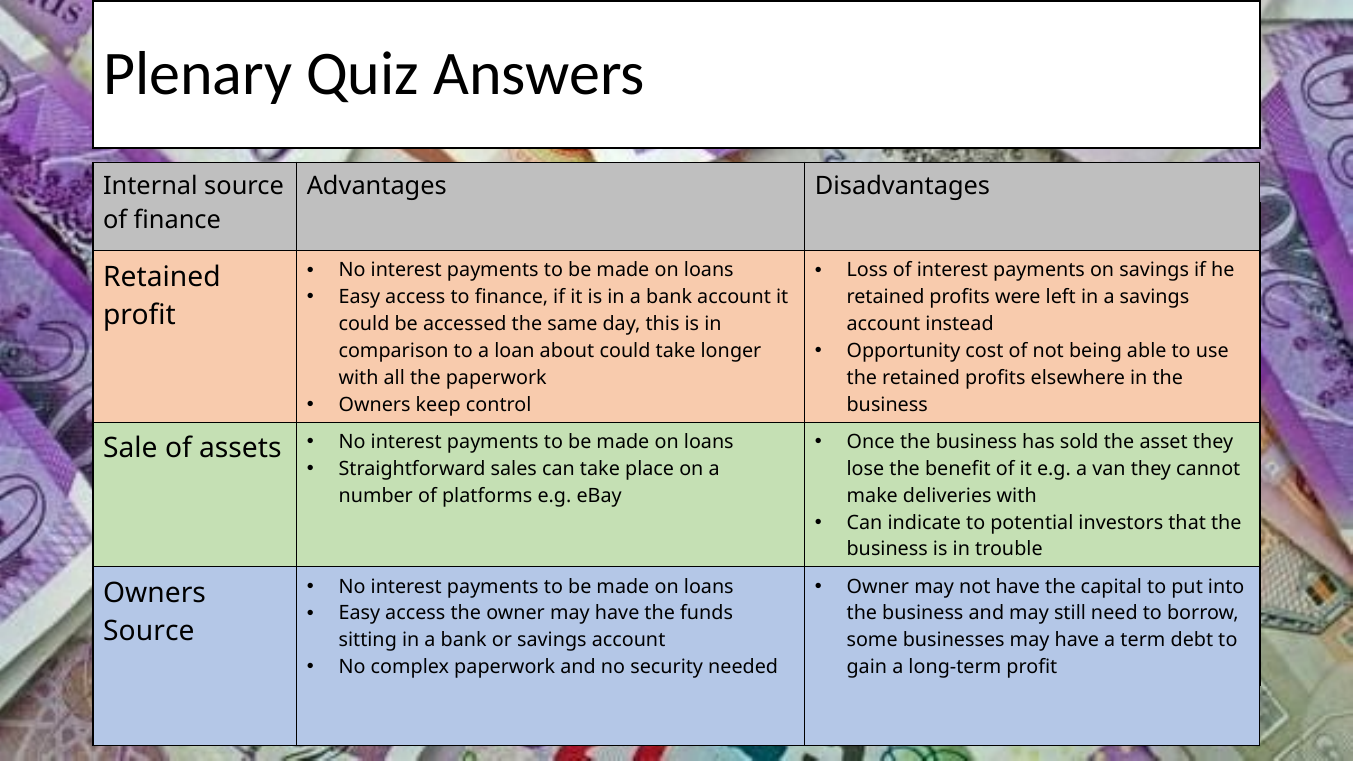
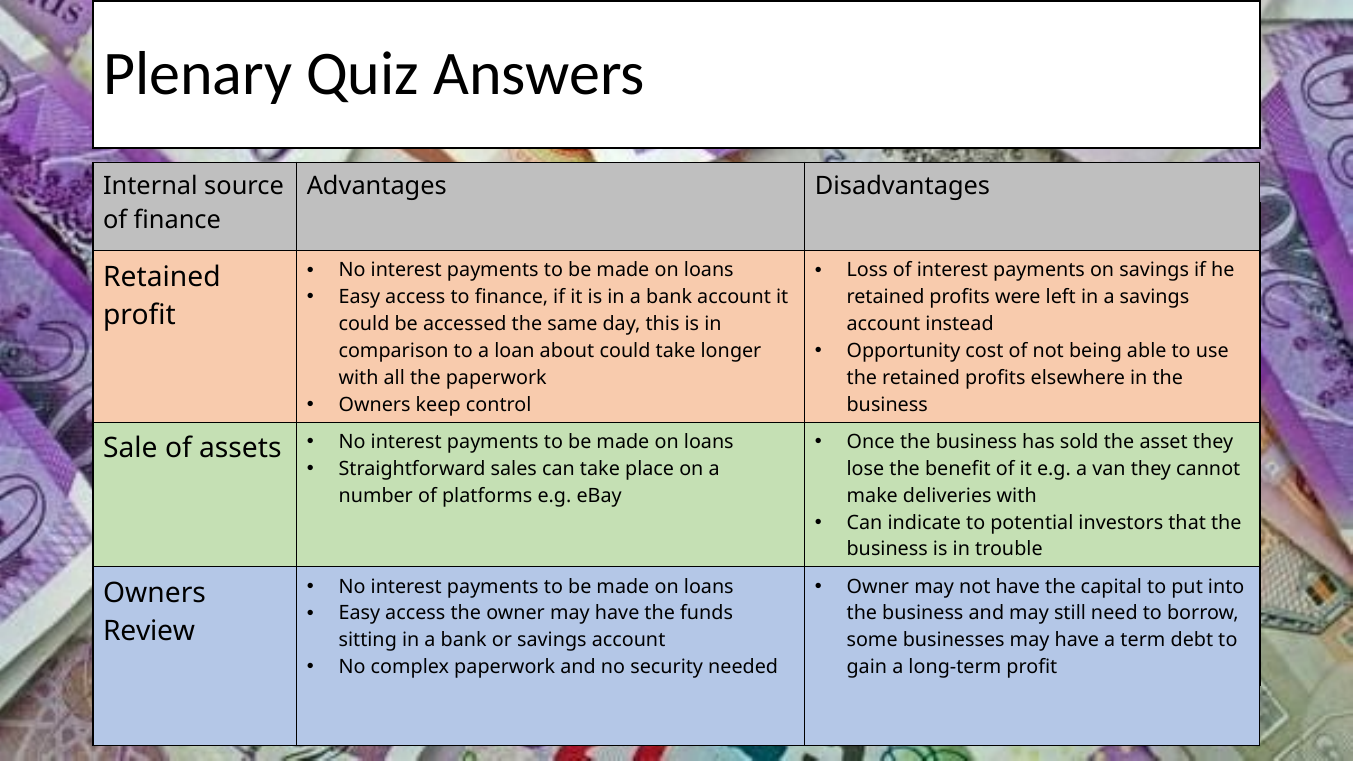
Source at (149, 631): Source -> Review
